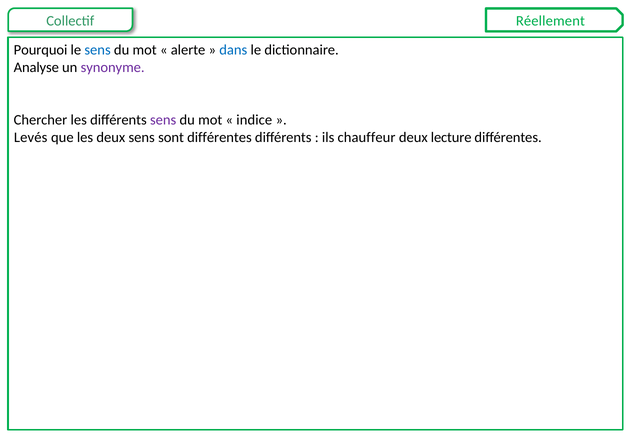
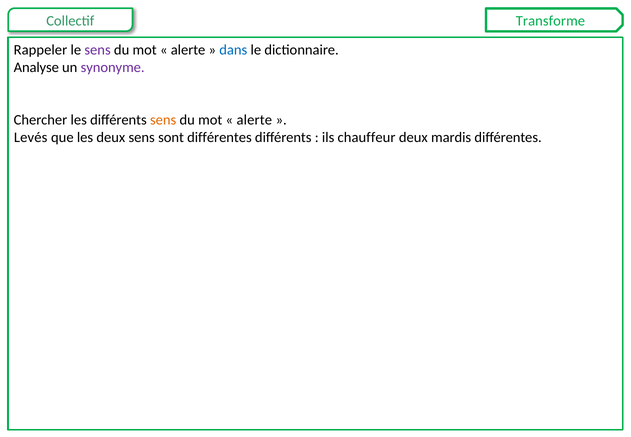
Réellement: Réellement -> Transforme
Pourquoi: Pourquoi -> Rappeler
sens at (98, 50) colour: blue -> purple
sens at (163, 120) colour: purple -> orange
indice at (254, 120): indice -> alerte
lecture: lecture -> mardis
